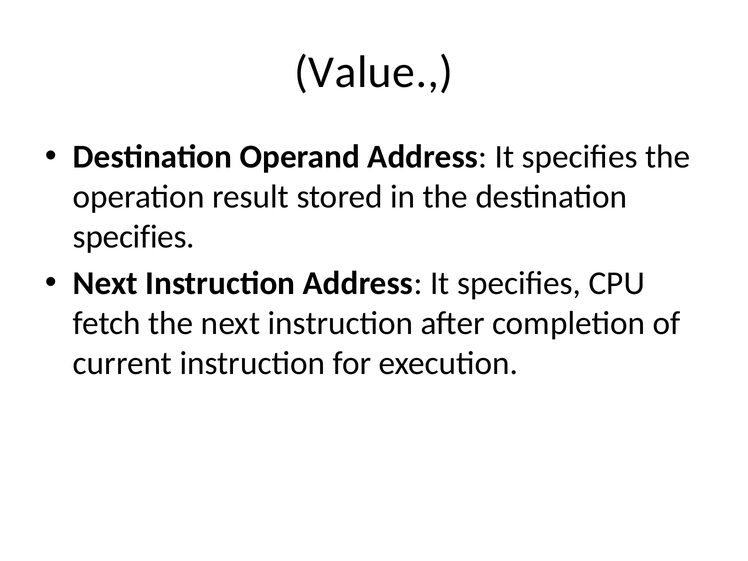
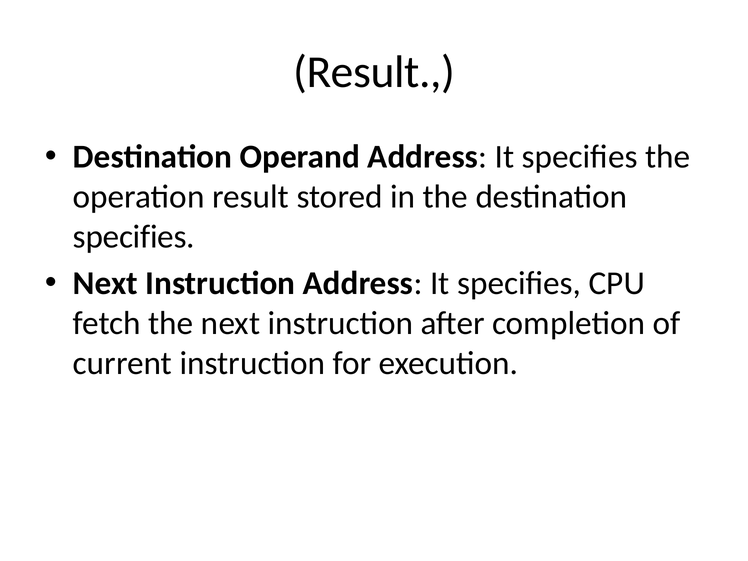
Value at (374, 72): Value -> Result
